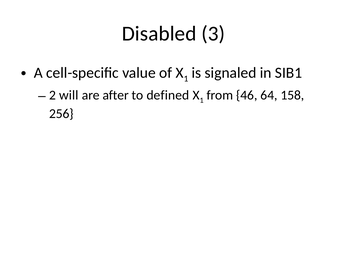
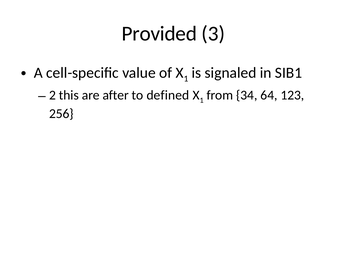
Disabled: Disabled -> Provided
will: will -> this
46: 46 -> 34
158: 158 -> 123
